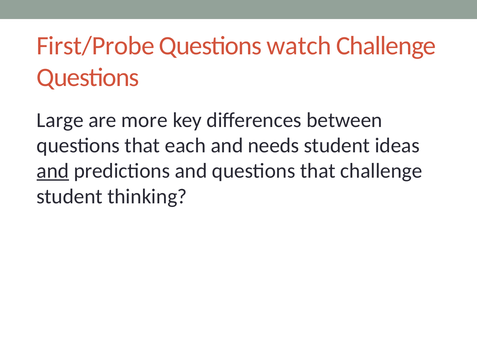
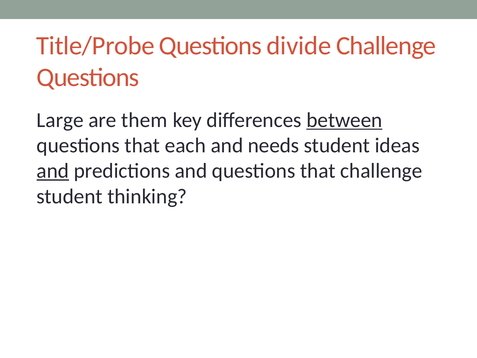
First/Probe: First/Probe -> Title/Probe
watch: watch -> divide
more: more -> them
between underline: none -> present
